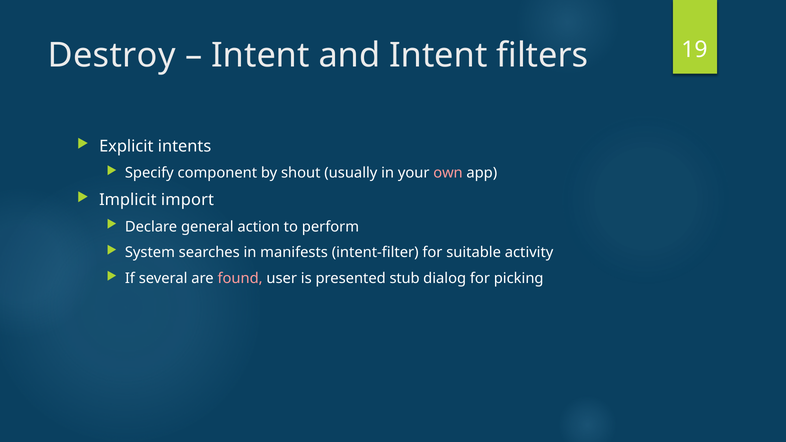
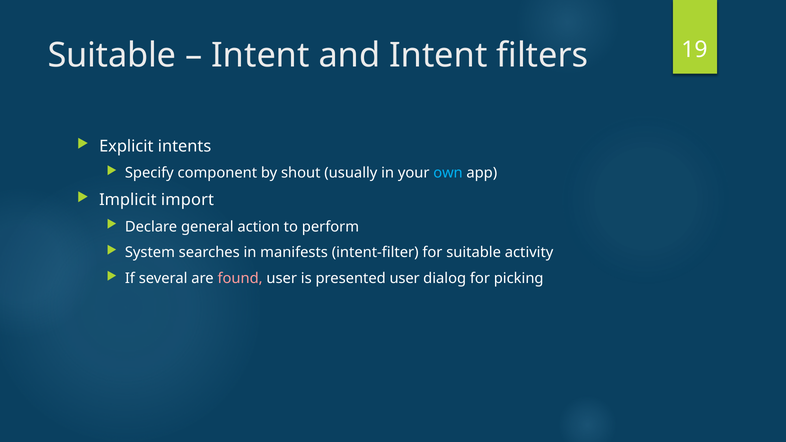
Destroy at (112, 55): Destroy -> Suitable
own colour: pink -> light blue
presented stub: stub -> user
